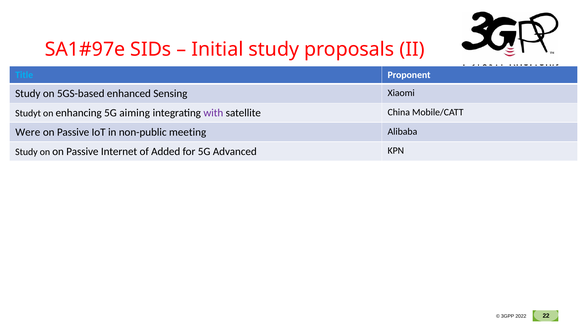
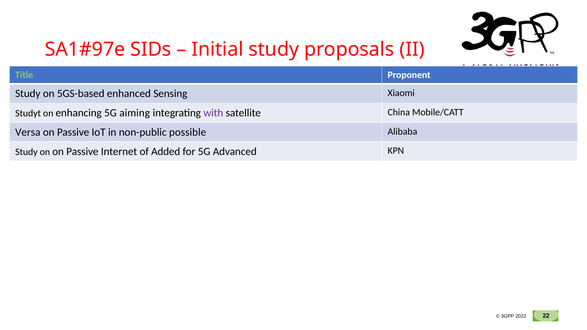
Title colour: light blue -> light green
Were: Were -> Versa
meeting: meeting -> possible
